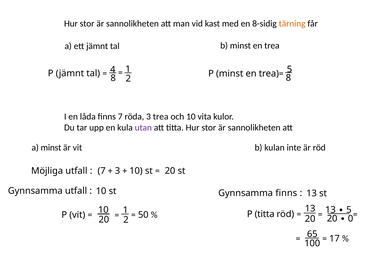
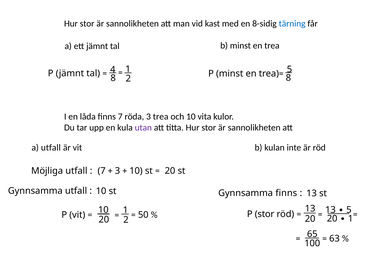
tärning colour: orange -> blue
a minst: minst -> utfall
P titta: titta -> stor
20 0: 0 -> 1
17: 17 -> 63
